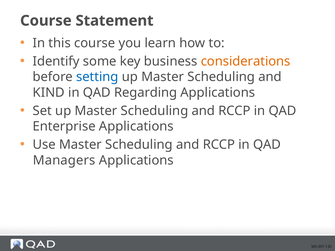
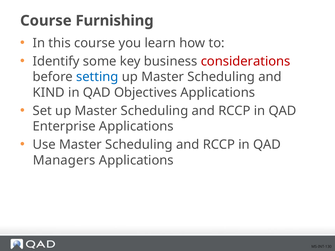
Statement: Statement -> Furnishing
considerations colour: orange -> red
Regarding: Regarding -> Objectives
